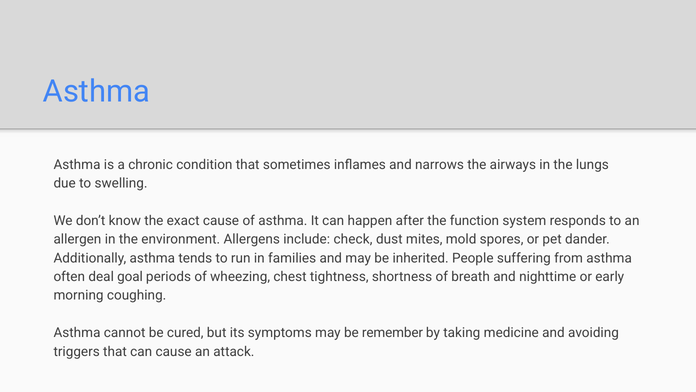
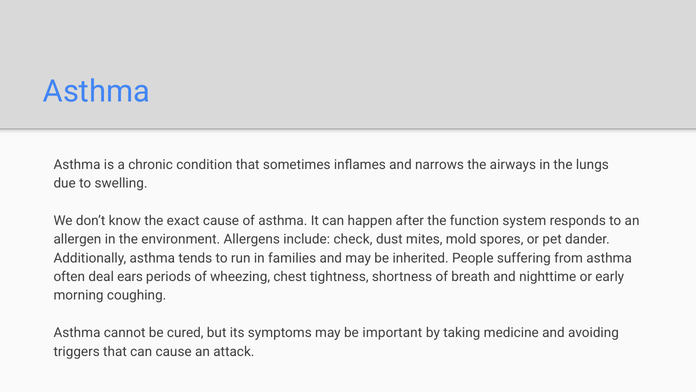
goal: goal -> ears
remember: remember -> important
